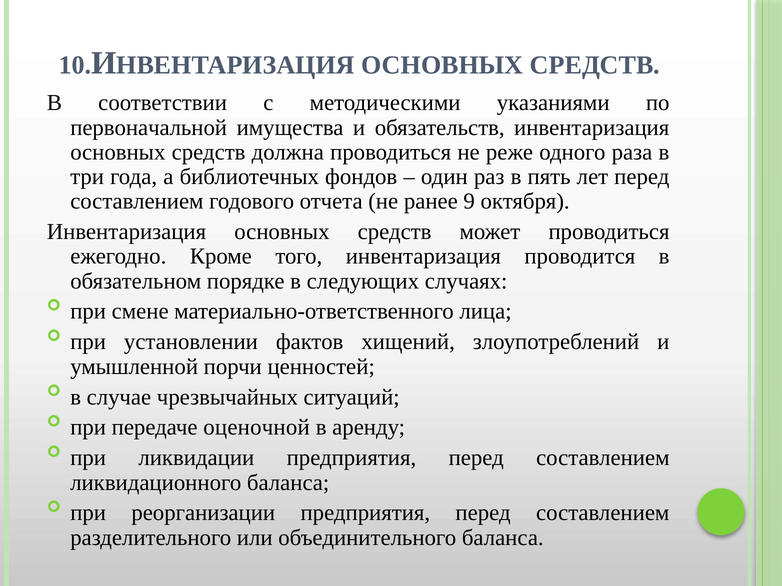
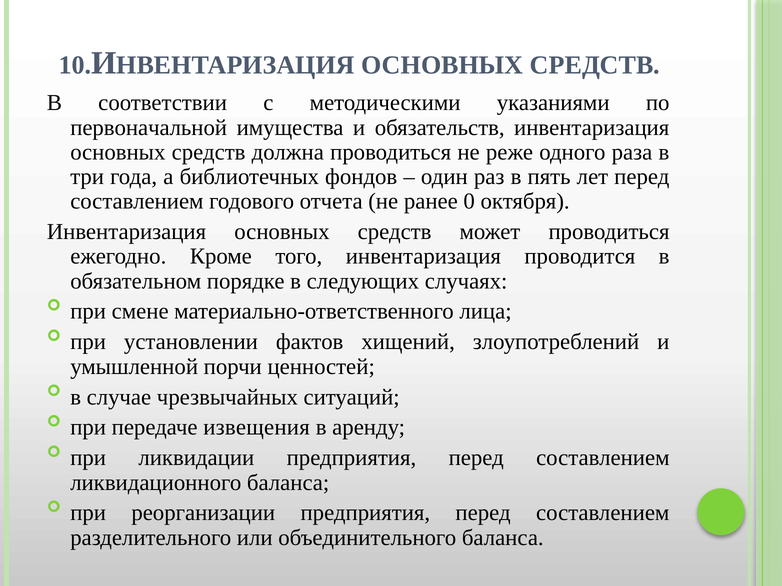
9: 9 -> 0
оценочной: оценочной -> извещения
